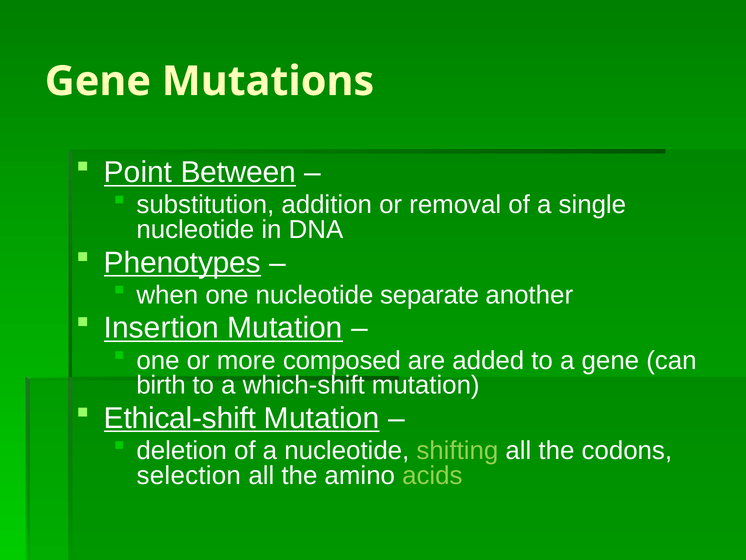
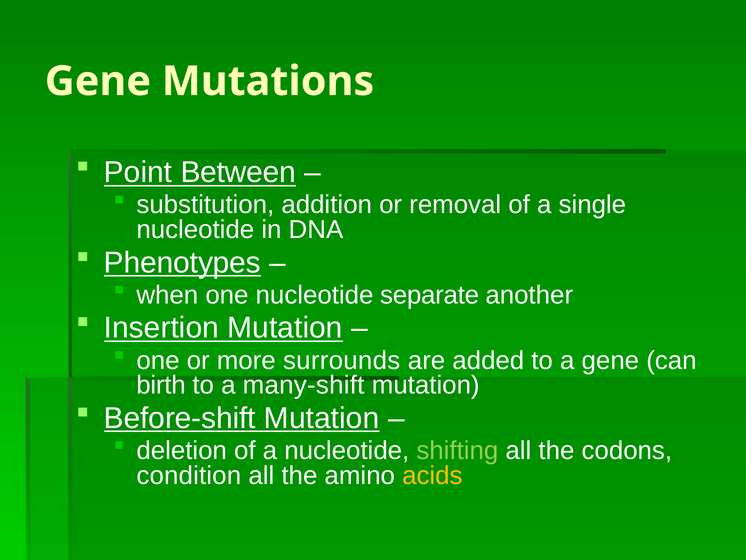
composed: composed -> surrounds
which-shift: which-shift -> many-shift
Ethical-shift: Ethical-shift -> Before-shift
selection: selection -> condition
acids colour: light green -> yellow
